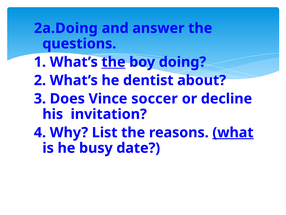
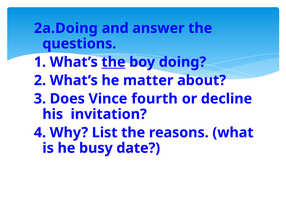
dentist: dentist -> matter
soccer: soccer -> fourth
what underline: present -> none
